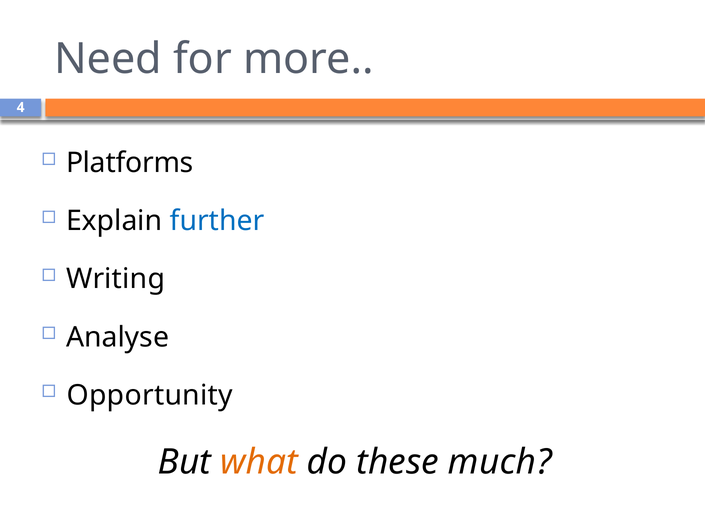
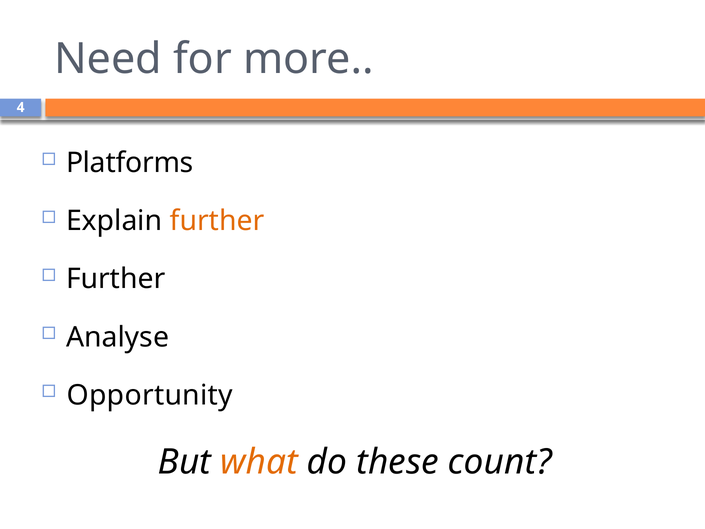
further at (217, 221) colour: blue -> orange
Writing at (116, 279): Writing -> Further
much: much -> count
